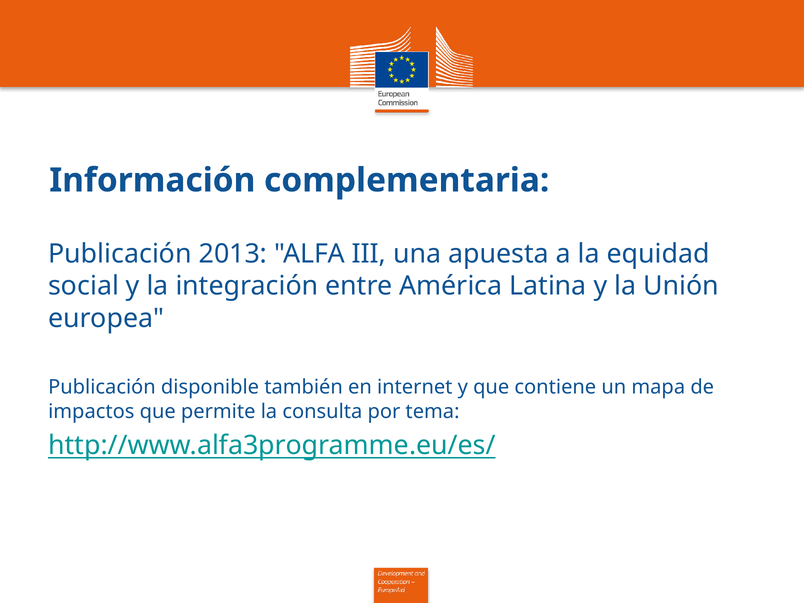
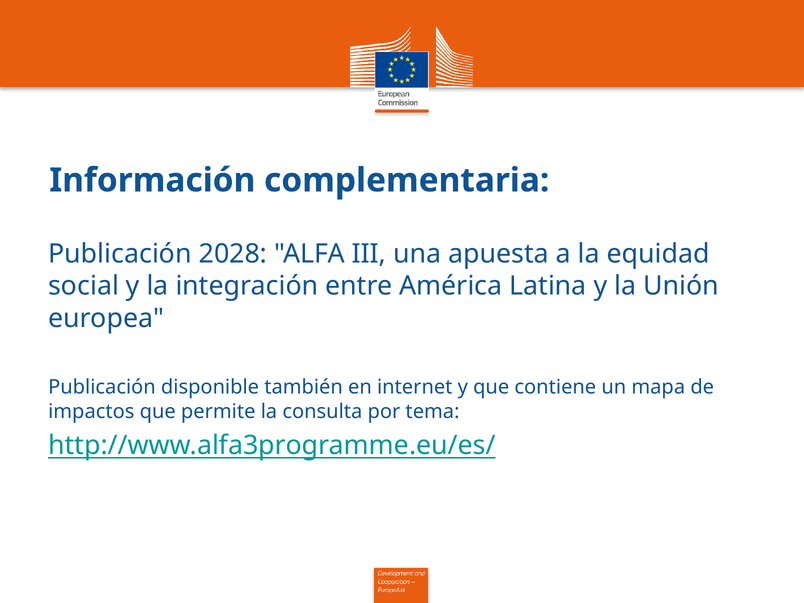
2013: 2013 -> 2028
